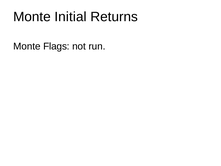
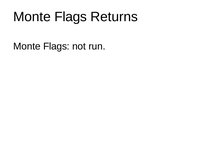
Initial at (71, 17): Initial -> Flags
